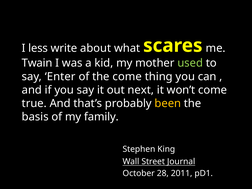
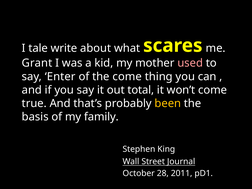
less: less -> tale
Twain: Twain -> Grant
used colour: light green -> pink
next: next -> total
